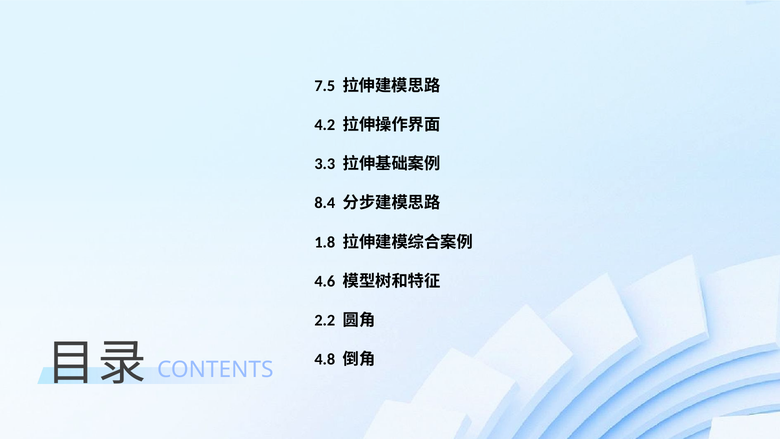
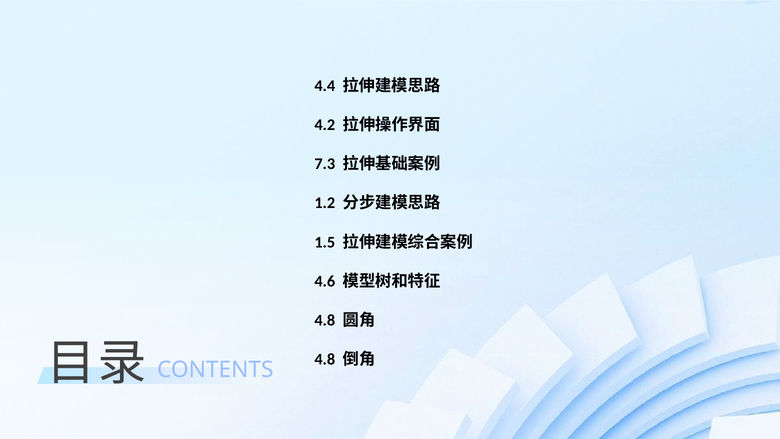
7.5: 7.5 -> 4.4
3.3: 3.3 -> 7.3
8.4: 8.4 -> 1.2
1.8: 1.8 -> 1.5
2.2 at (325, 320): 2.2 -> 4.8
